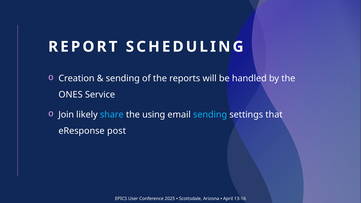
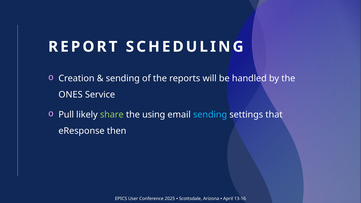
Join: Join -> Pull
share colour: light blue -> light green
post: post -> then
